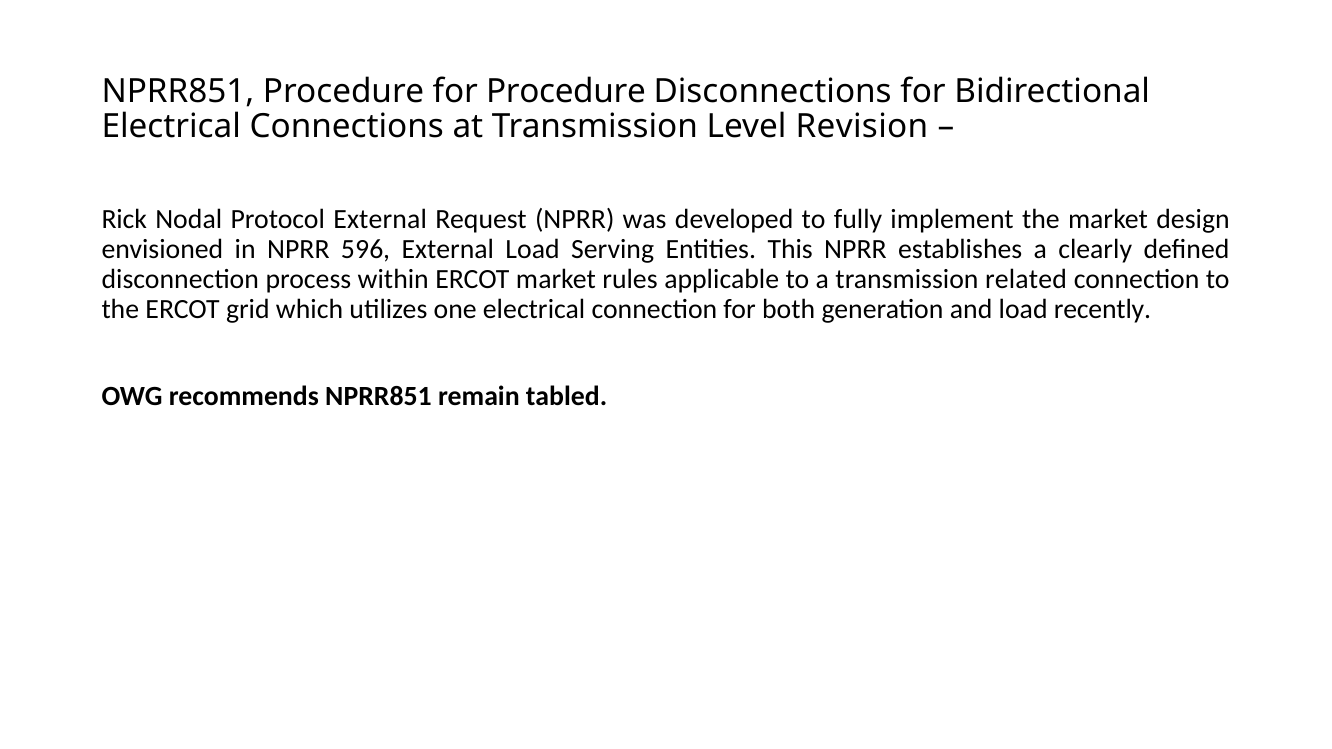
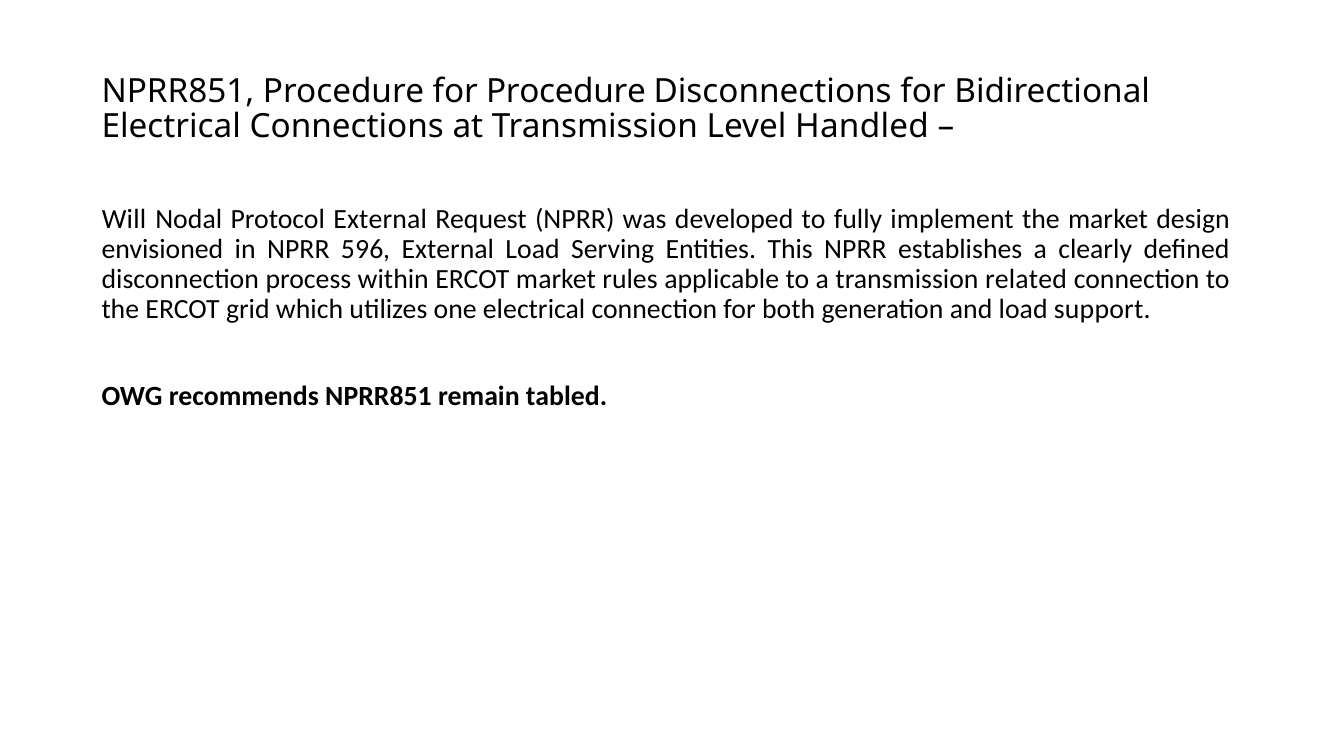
Revision: Revision -> Handled
Rick: Rick -> Will
recently: recently -> support
